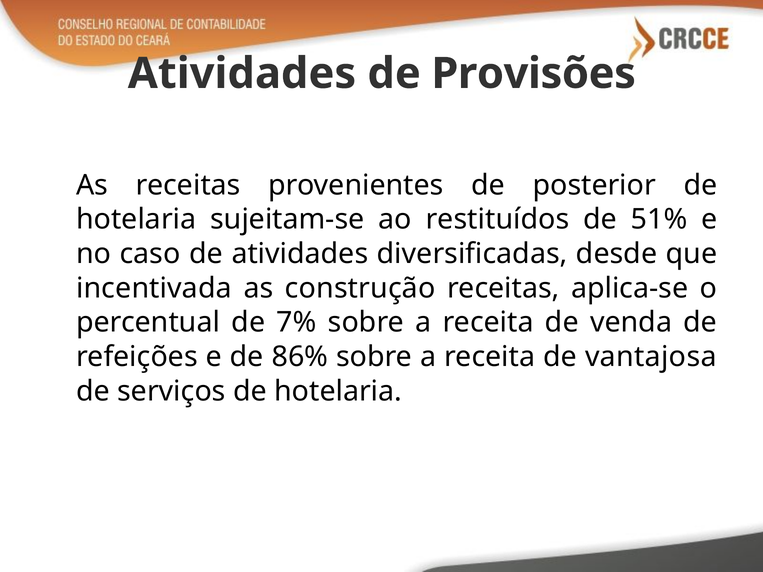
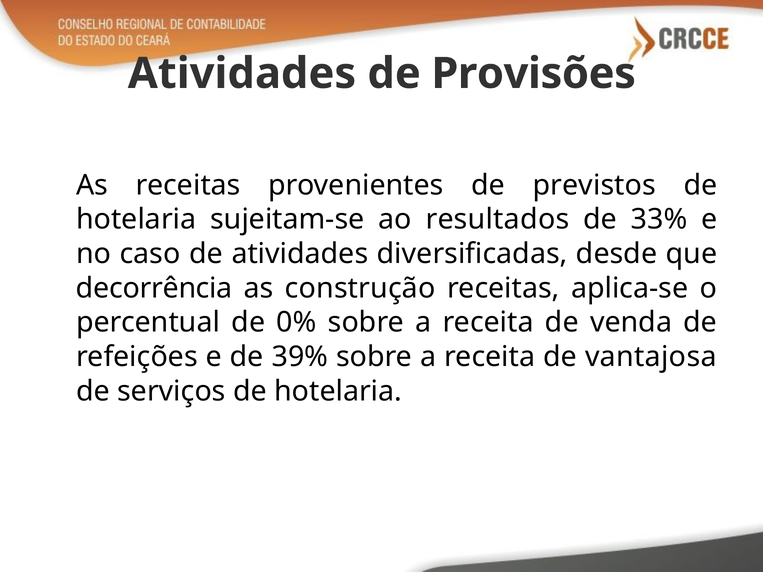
posterior: posterior -> previstos
restituídos: restituídos -> resultados
51%: 51% -> 33%
incentivada: incentivada -> decorrência
7%: 7% -> 0%
86%: 86% -> 39%
